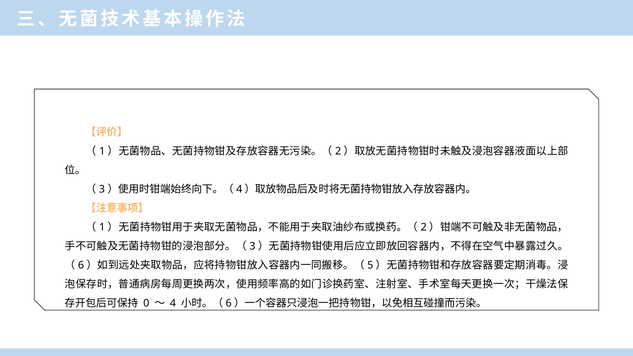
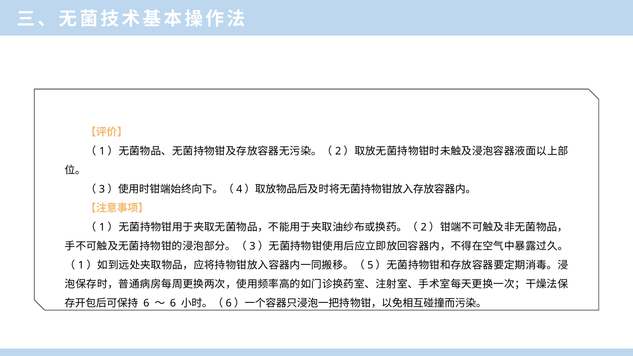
6 at (81, 265): 6 -> 1
0 at (146, 303): 0 -> 6
4 at (173, 303): 4 -> 6
